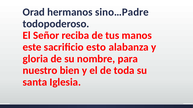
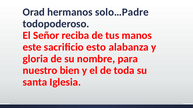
sino…Padre: sino…Padre -> solo…Padre
